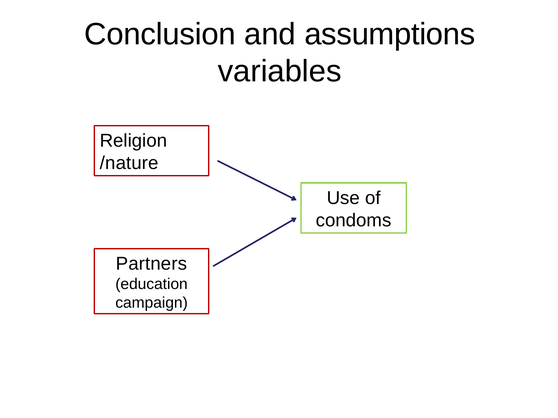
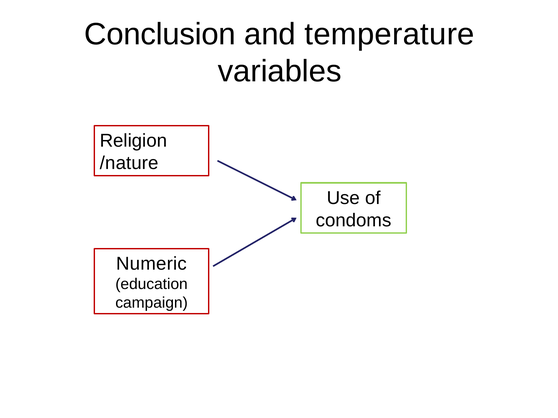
assumptions: assumptions -> temperature
Partners: Partners -> Numeric
